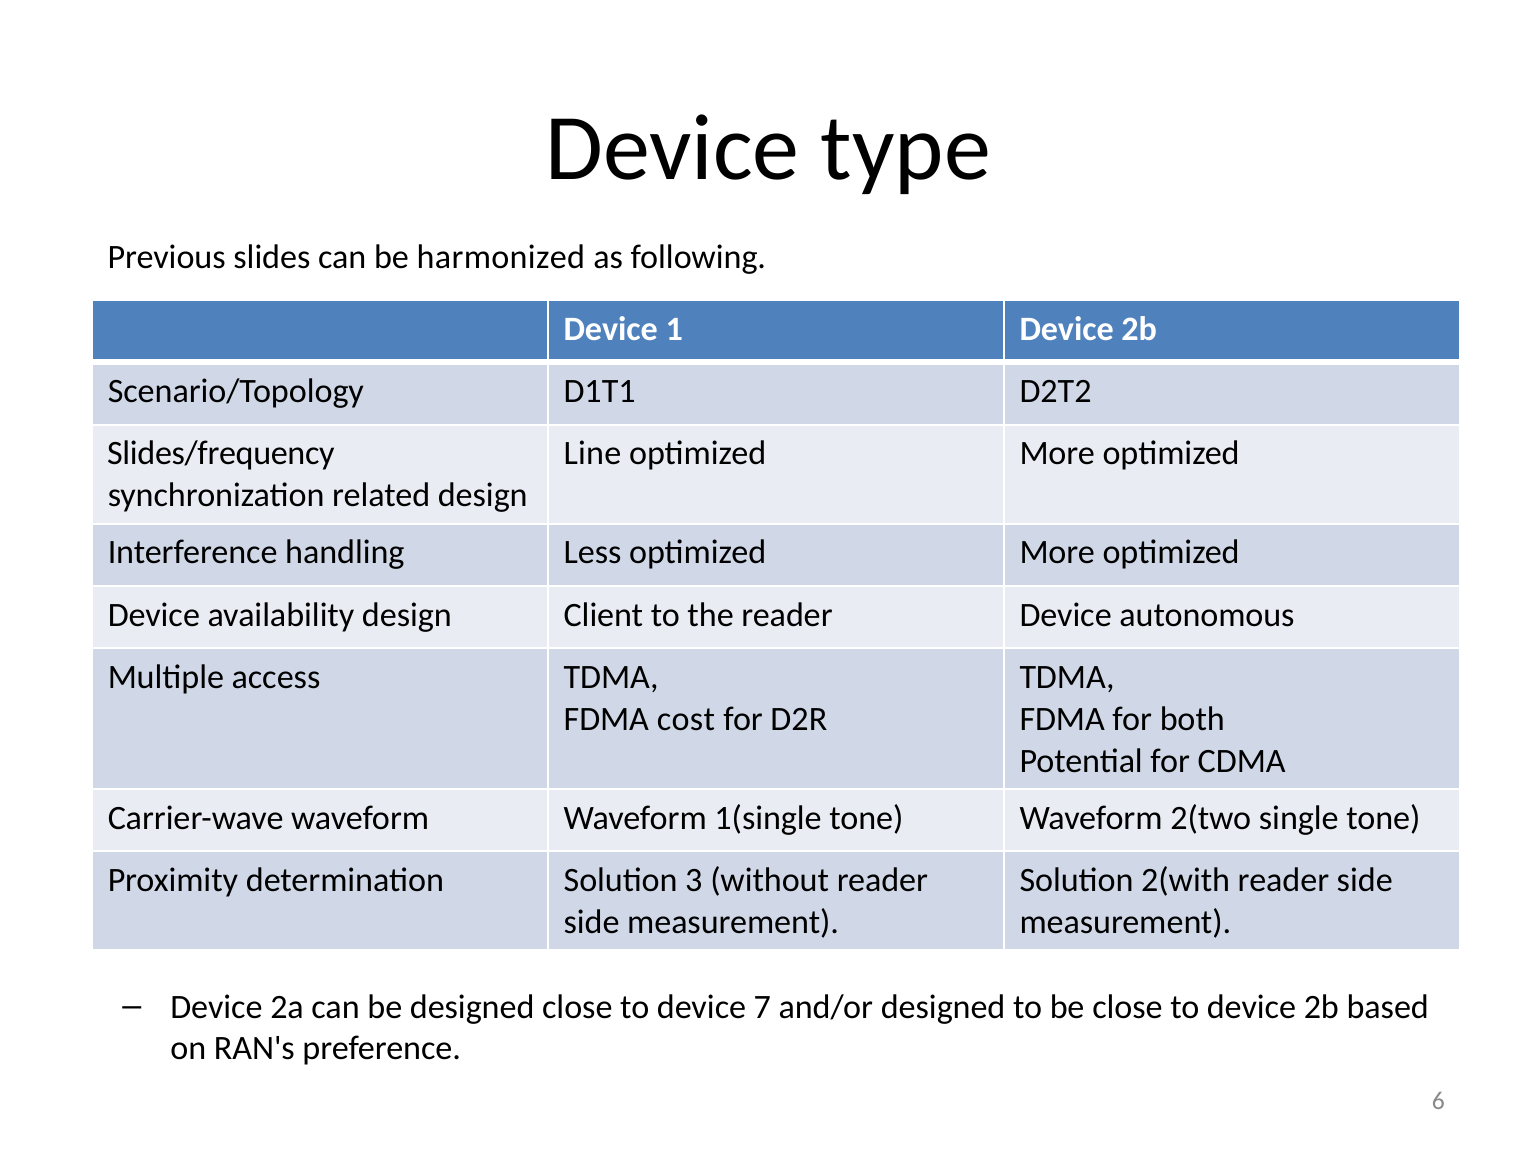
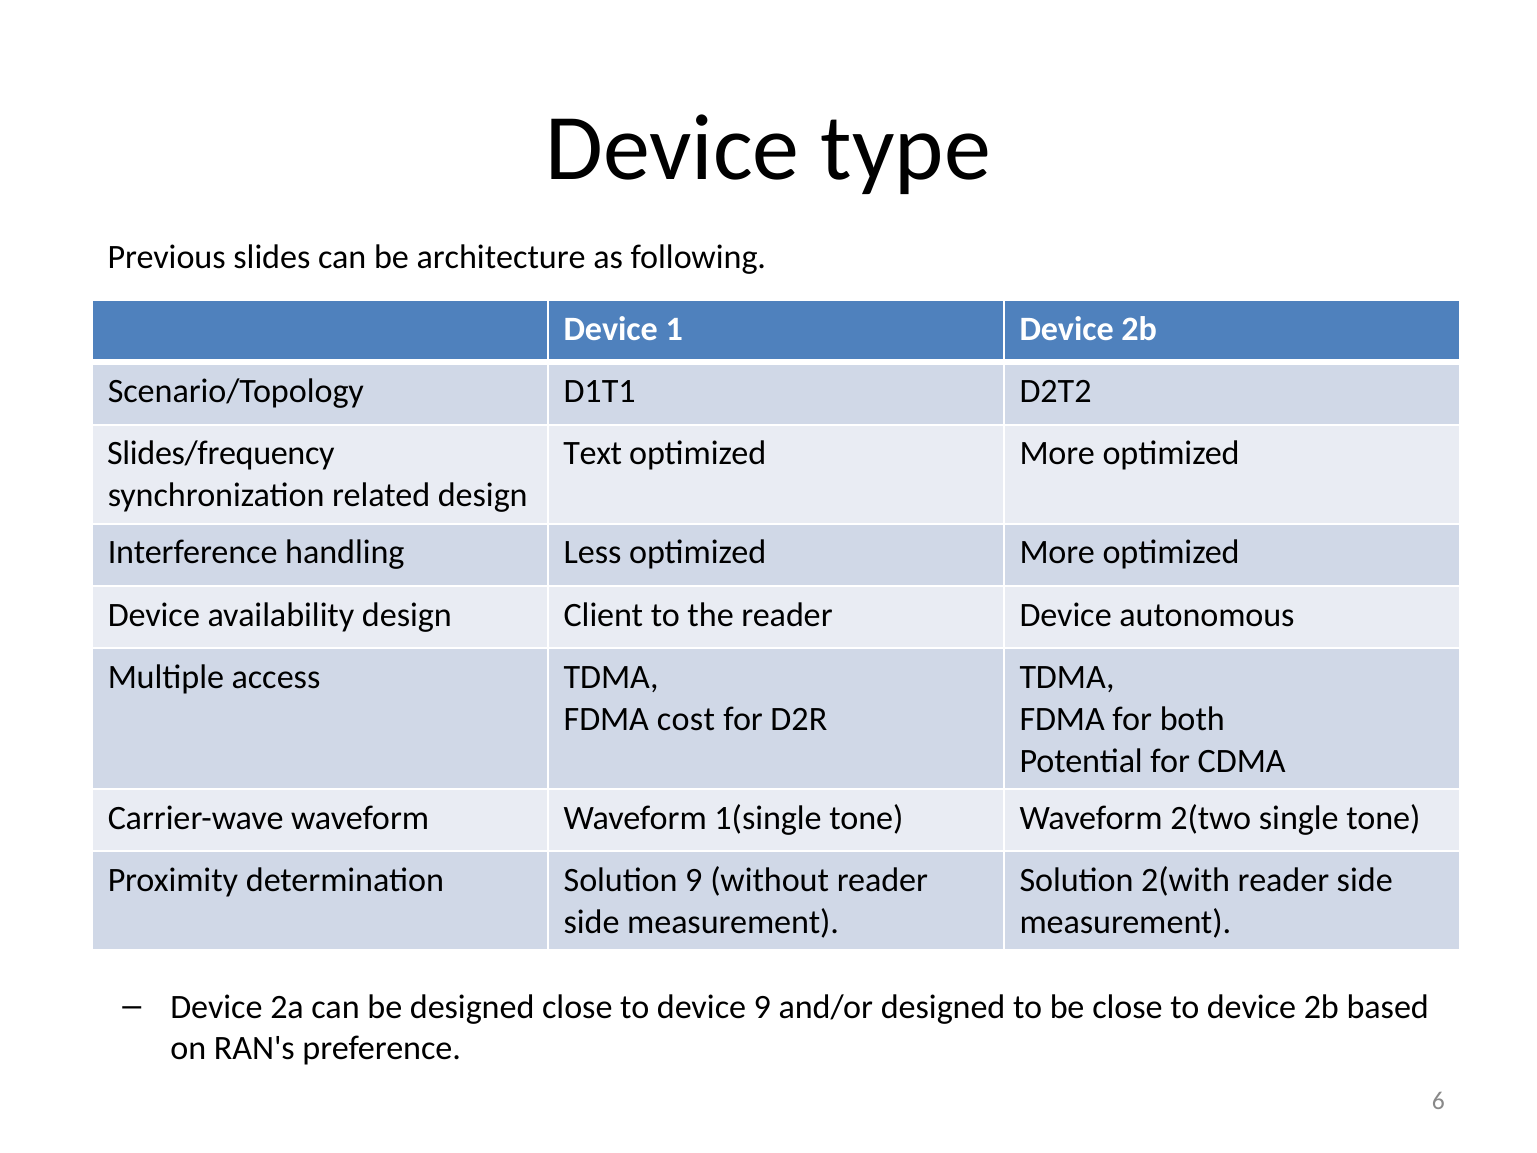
harmonized: harmonized -> architecture
Line: Line -> Text
Solution 3: 3 -> 9
device 7: 7 -> 9
